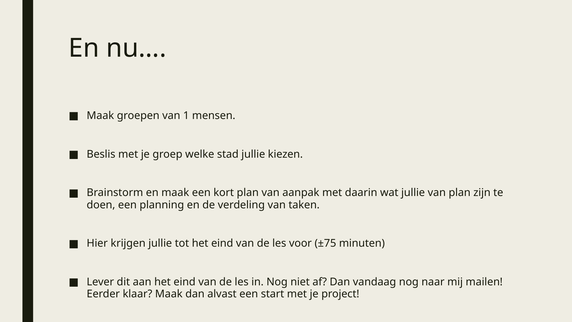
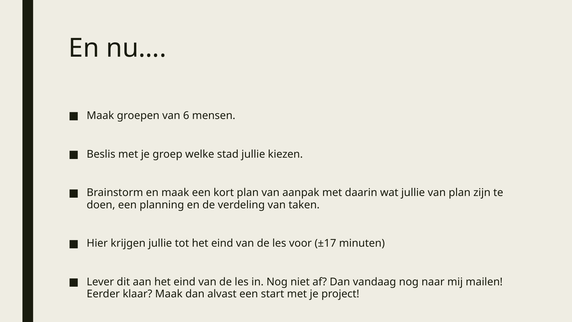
1: 1 -> 6
±75: ±75 -> ±17
